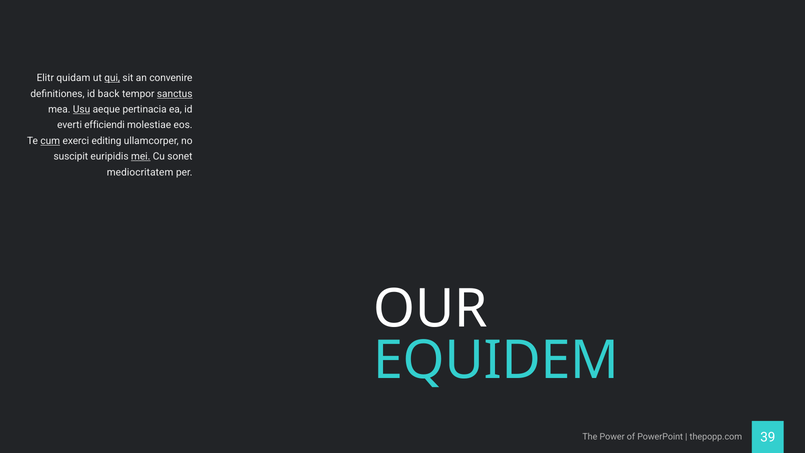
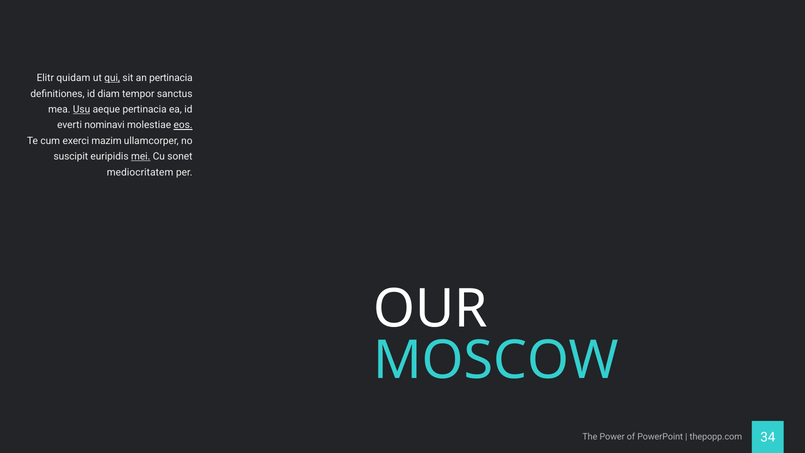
an convenire: convenire -> pertinacia
back: back -> diam
sanctus underline: present -> none
efficiendi: efficiendi -> nominavi
eos underline: none -> present
cum underline: present -> none
editing: editing -> mazim
EQUIDEM: EQUIDEM -> MOSCOW
39: 39 -> 34
